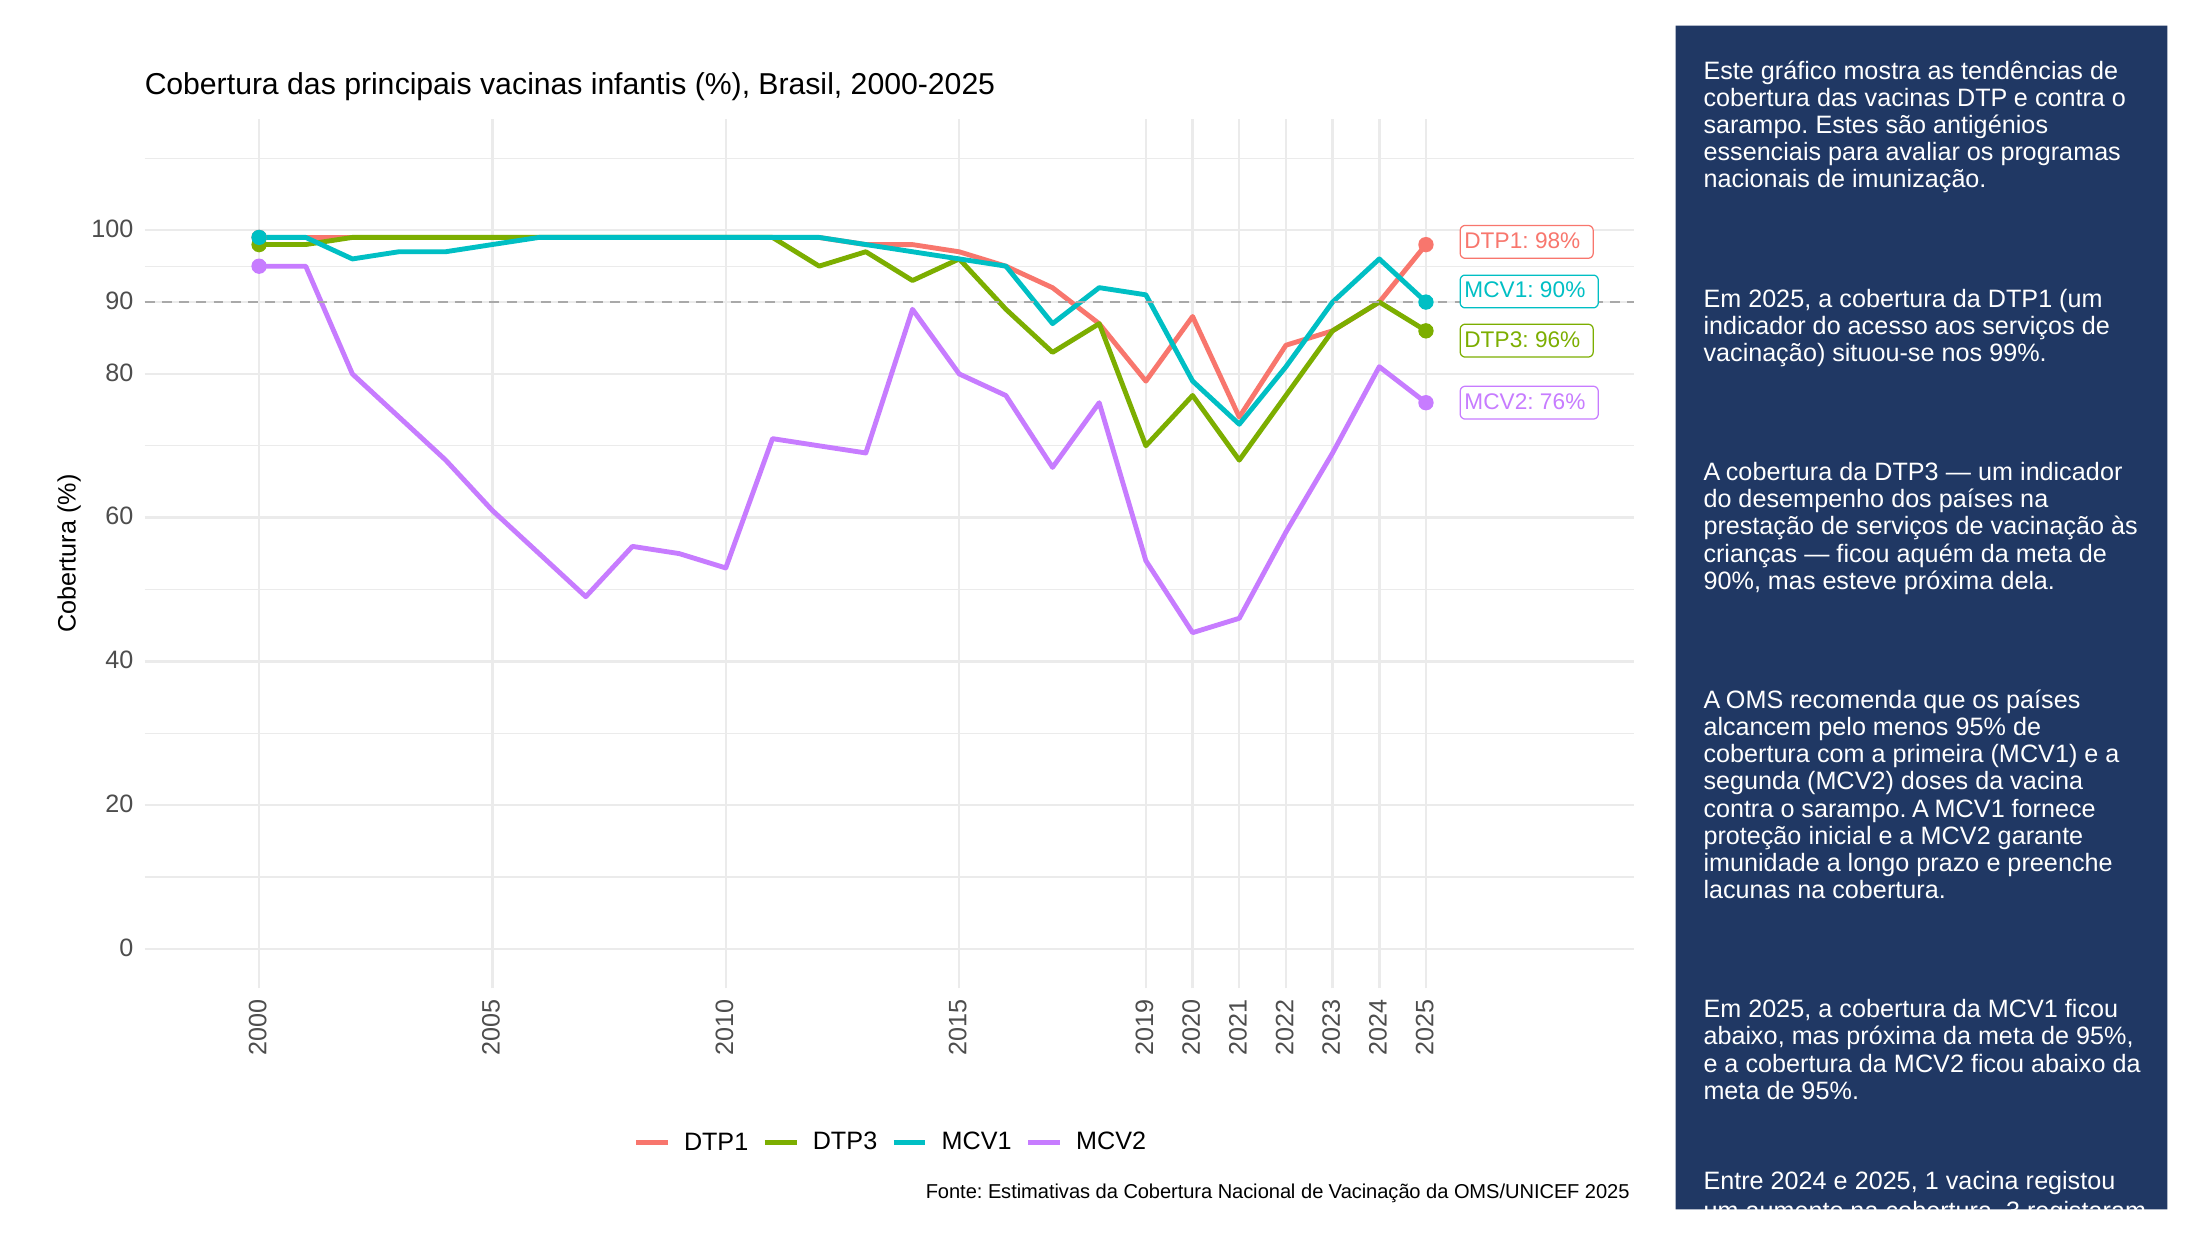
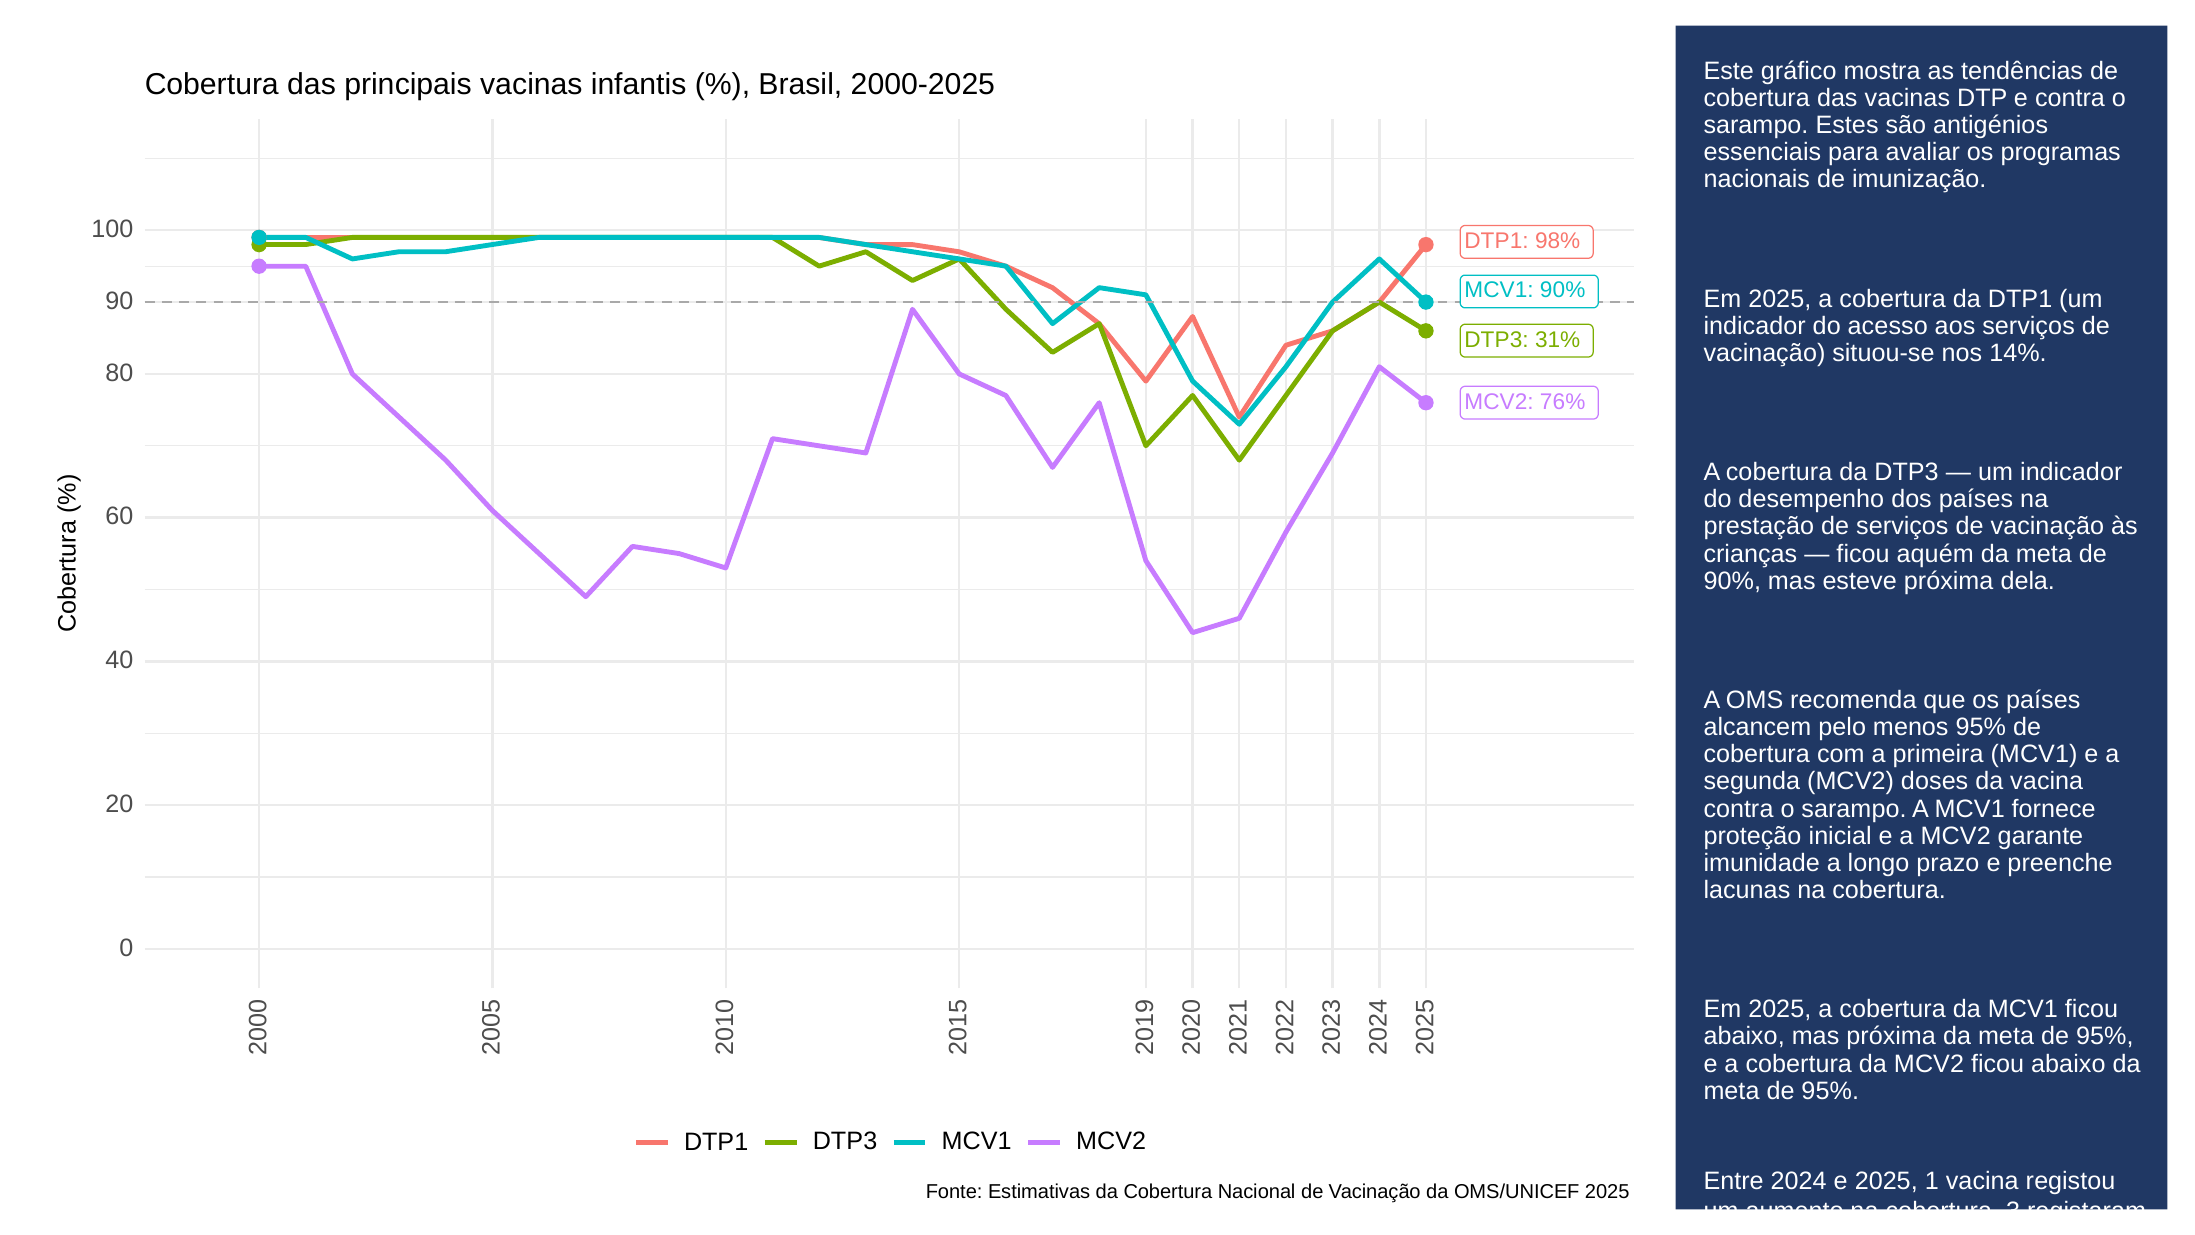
96%: 96% -> 31%
99%: 99% -> 14%
